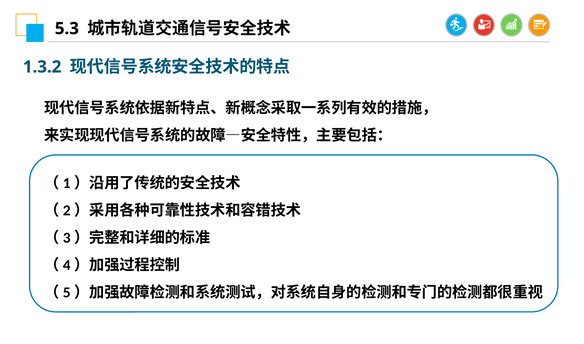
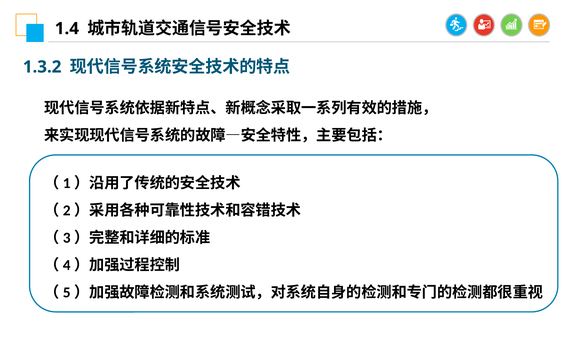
5.3: 5.3 -> 1.4
